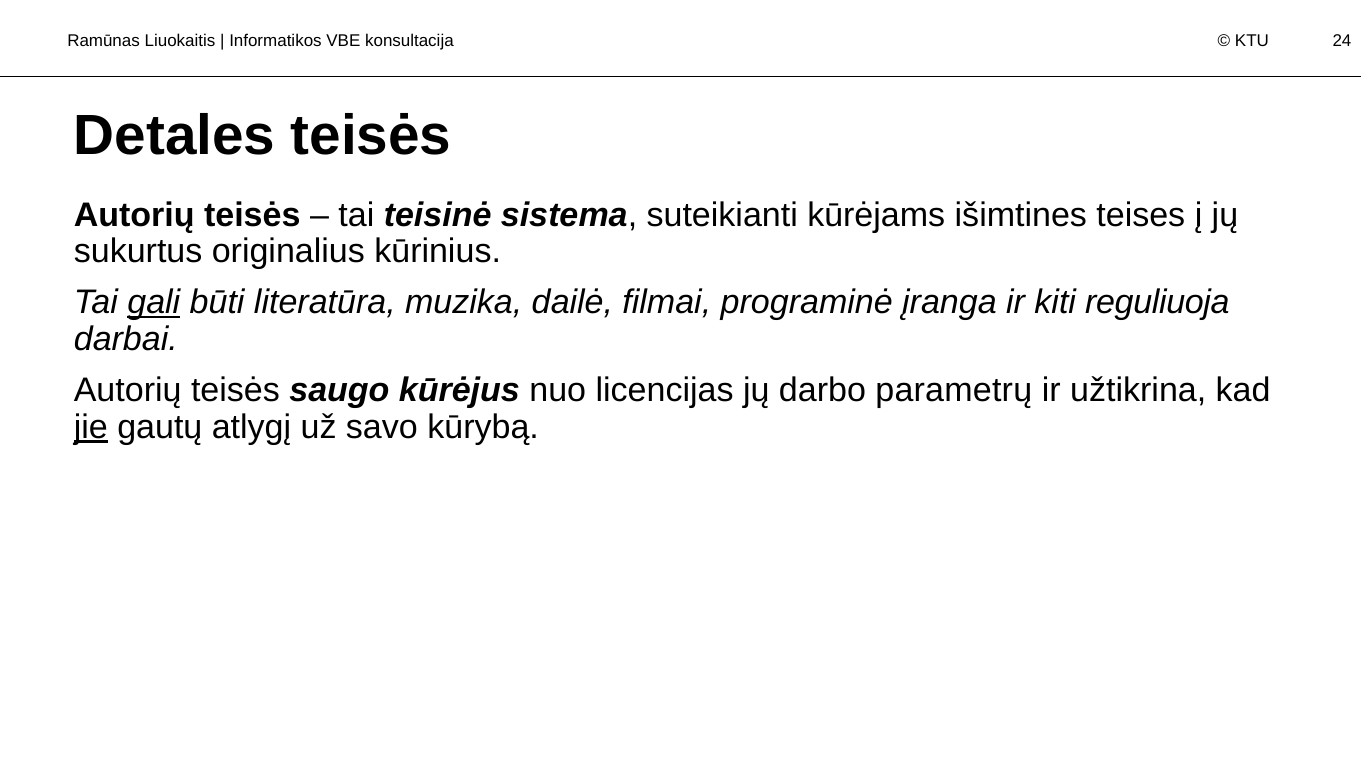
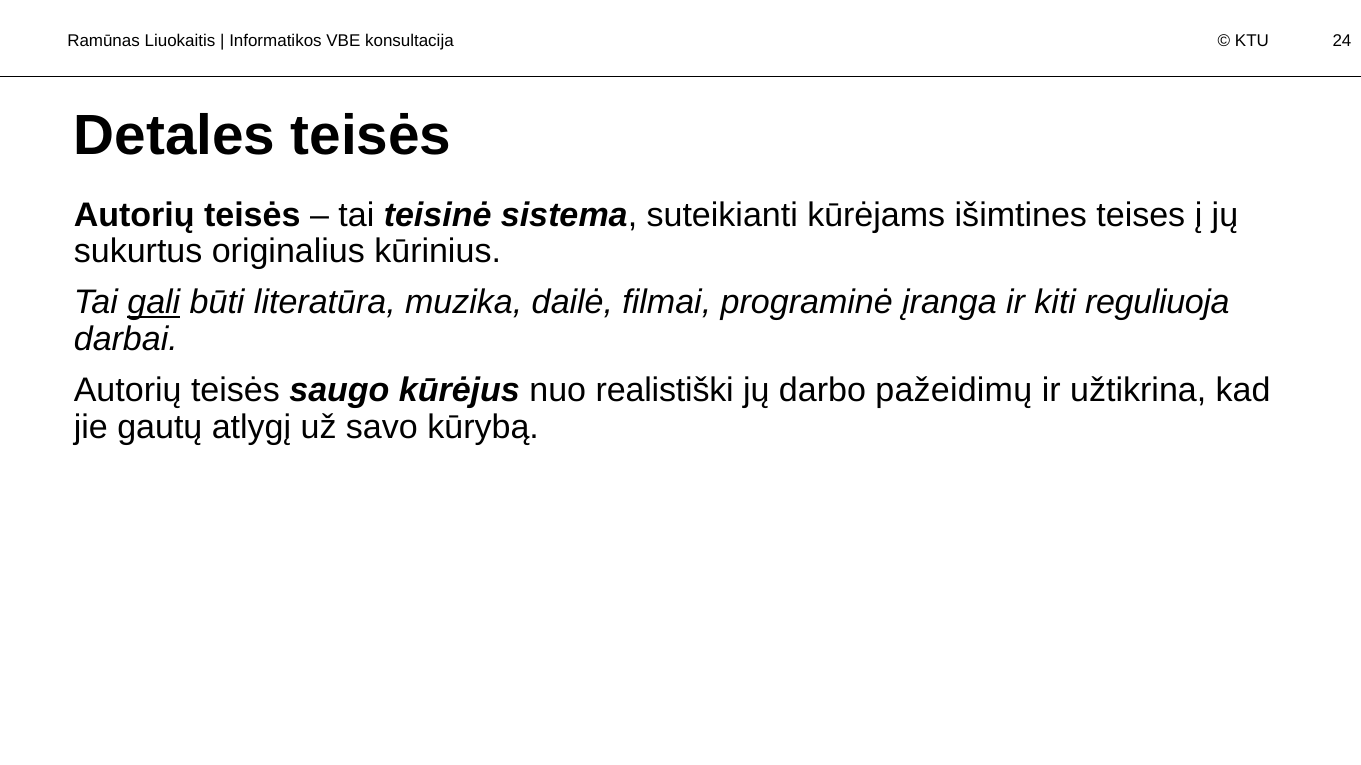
licencijas: licencijas -> realistiški
parametrų: parametrų -> pažeidimų
jie underline: present -> none
